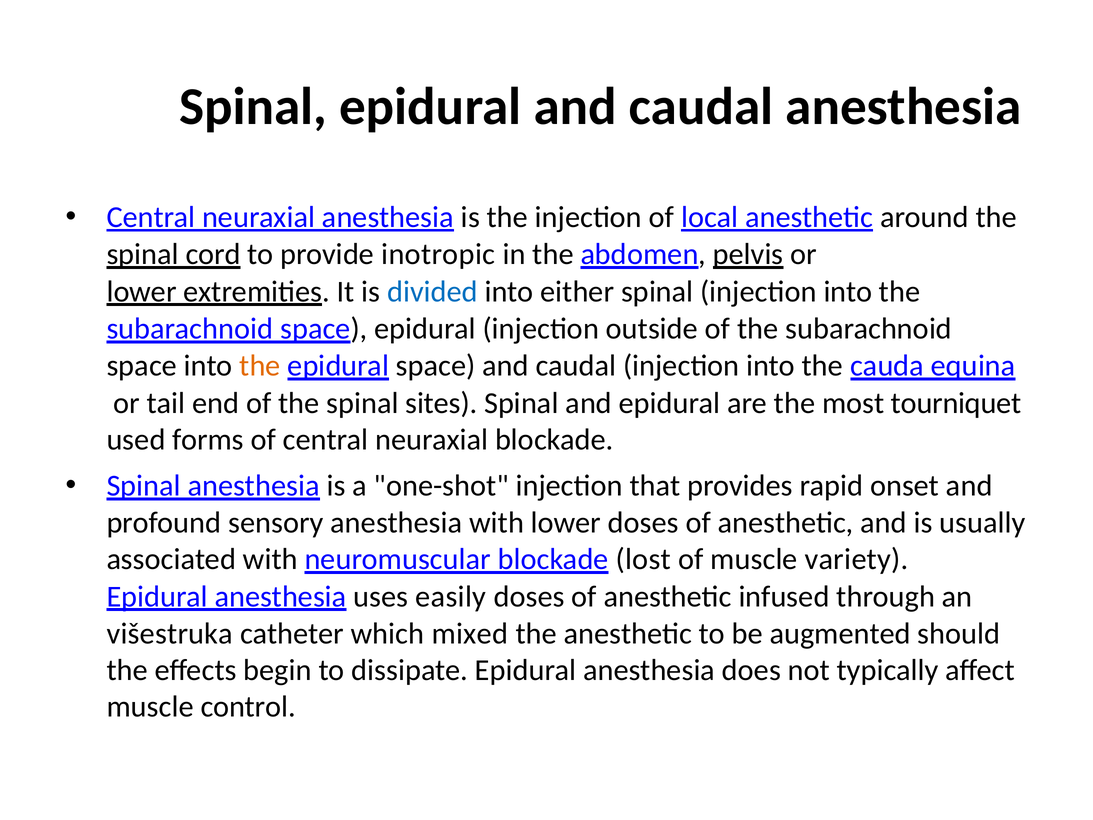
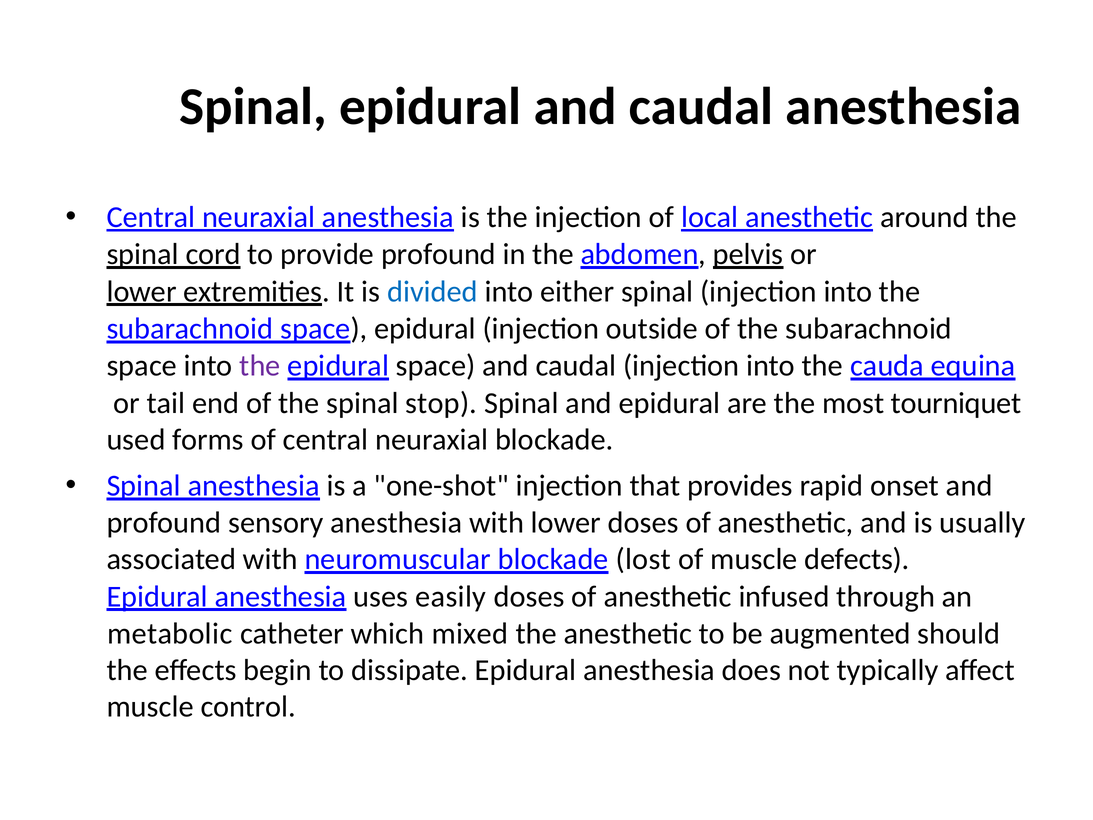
provide inotropic: inotropic -> profound
the at (260, 366) colour: orange -> purple
sites: sites -> stop
variety: variety -> defects
višestruka: višestruka -> metabolic
